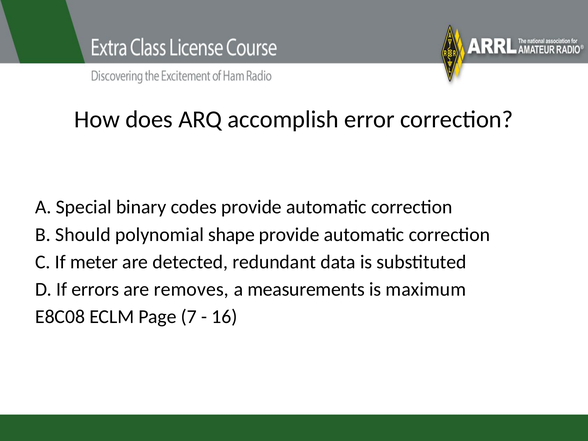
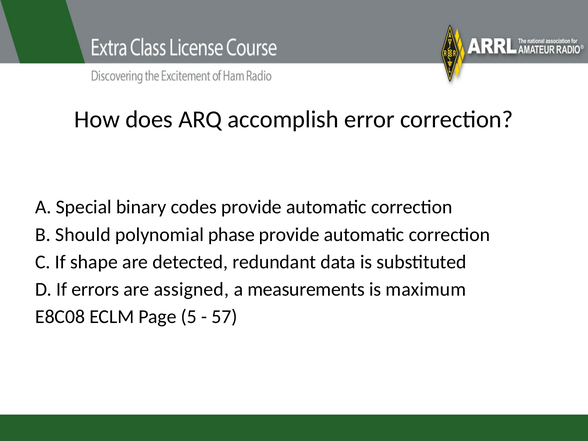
shape: shape -> phase
meter: meter -> shape
removes: removes -> assigned
7: 7 -> 5
16: 16 -> 57
